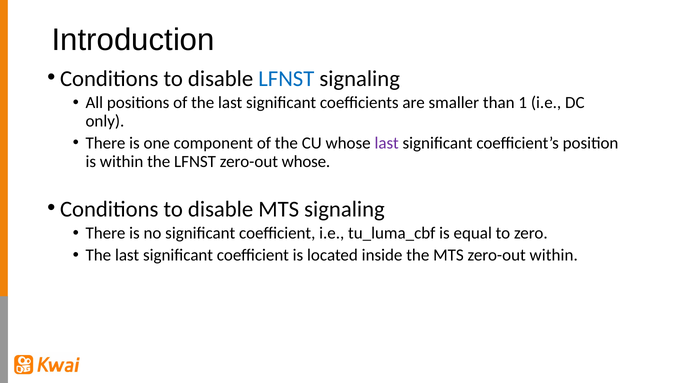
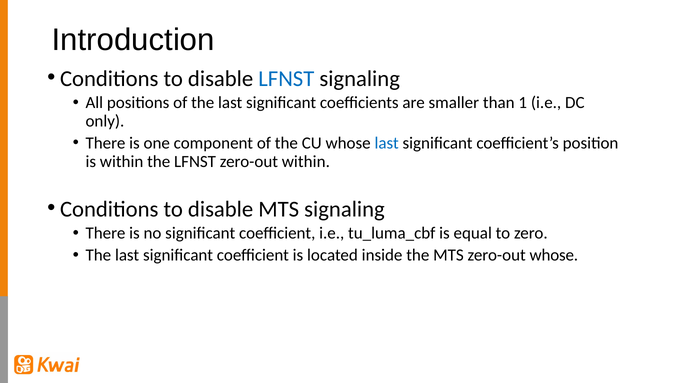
last at (387, 143) colour: purple -> blue
zero-out whose: whose -> within
zero-out within: within -> whose
